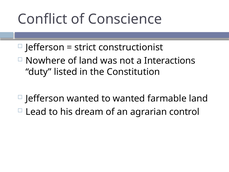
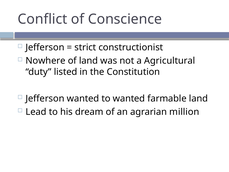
Interactions: Interactions -> Agricultural
control: control -> million
